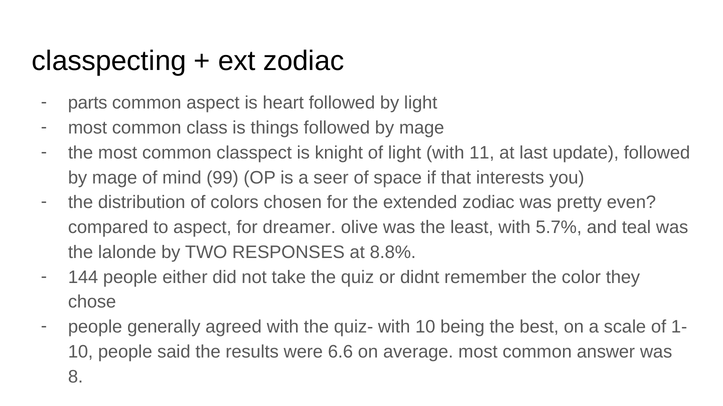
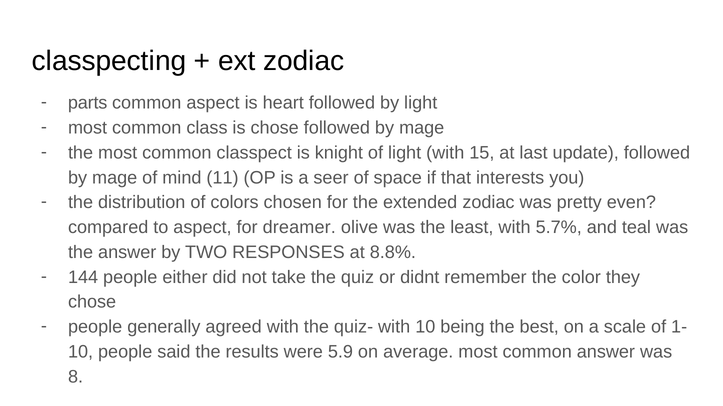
is things: things -> chose
11: 11 -> 15
99: 99 -> 11
the lalonde: lalonde -> answer
6.6: 6.6 -> 5.9
